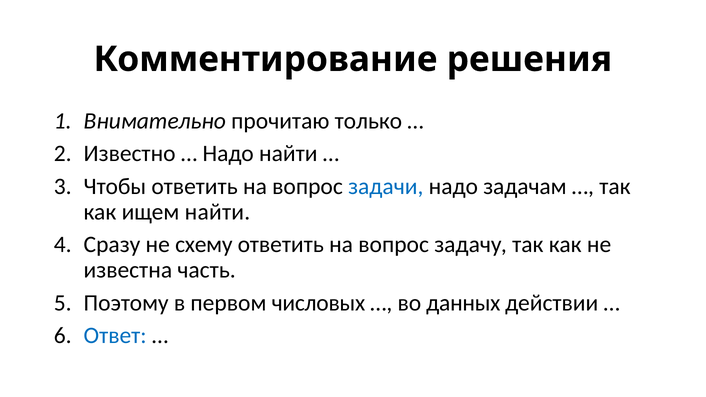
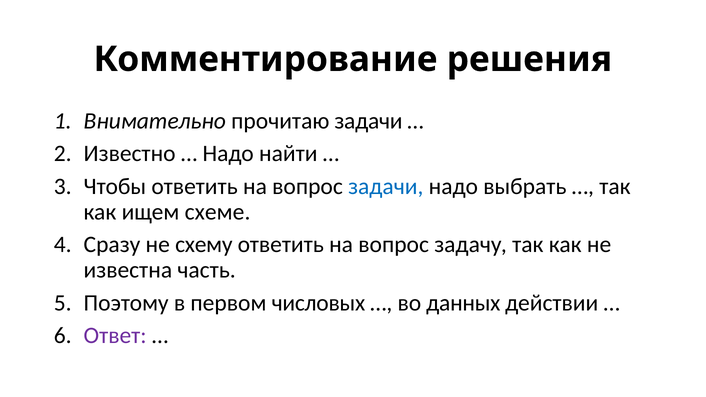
прочитаю только: только -> задачи
задачам: задачам -> выбрать
ищем найти: найти -> схеме
Ответ colour: blue -> purple
